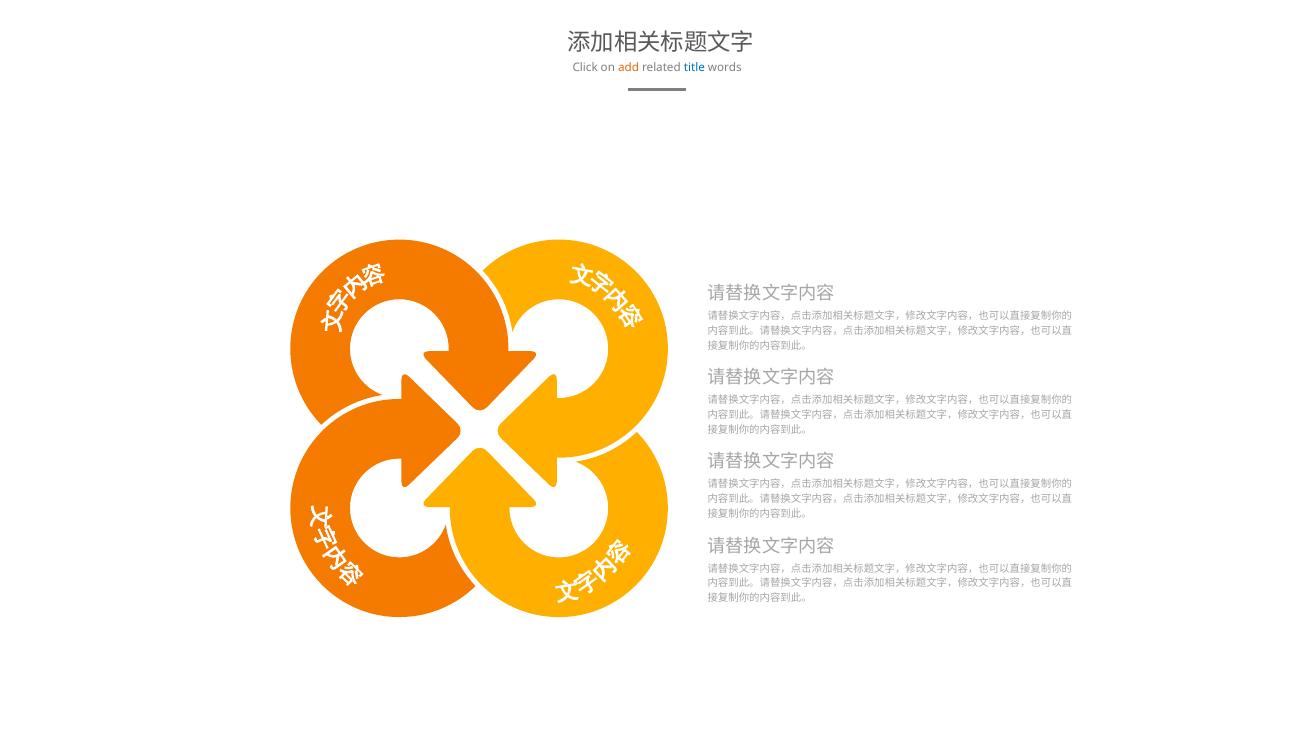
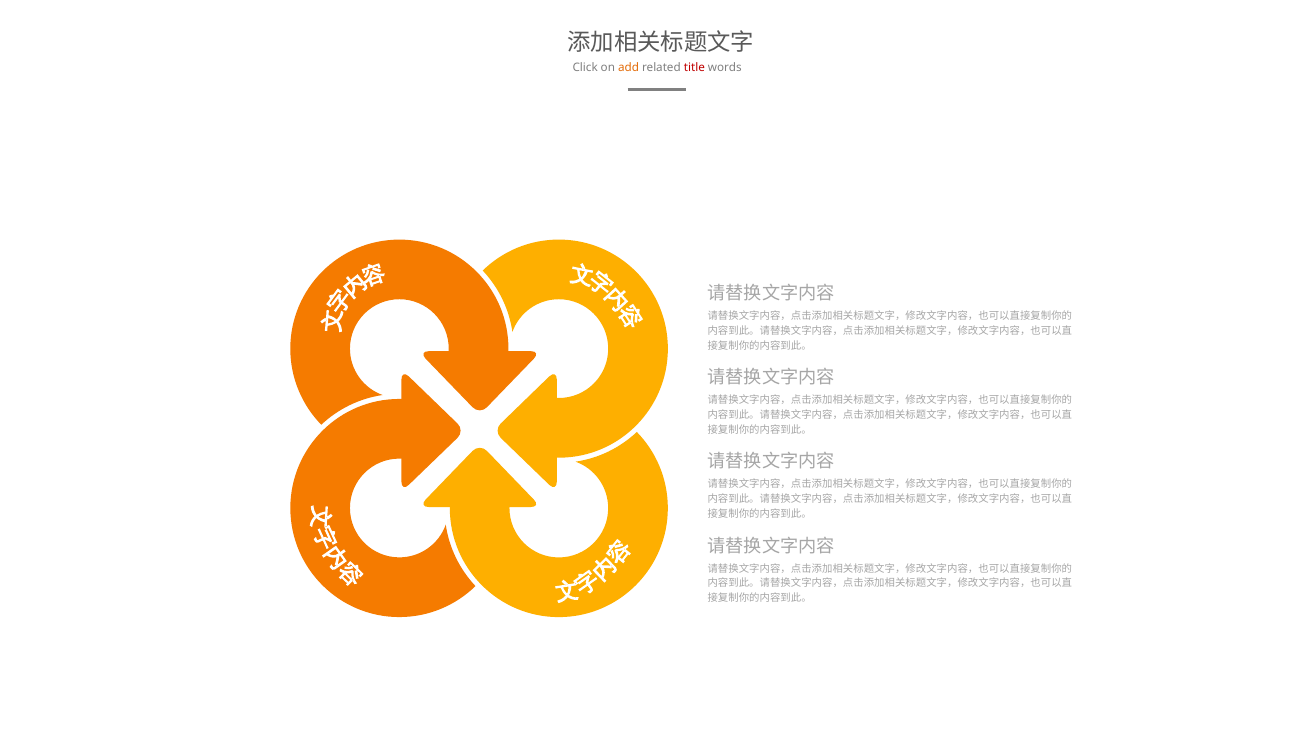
title colour: blue -> red
